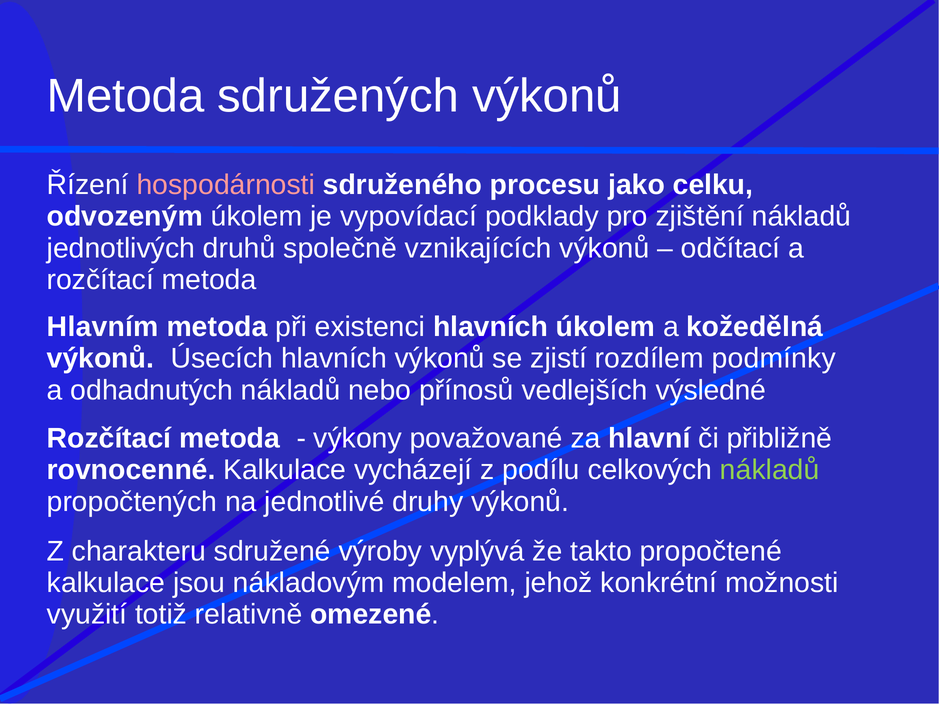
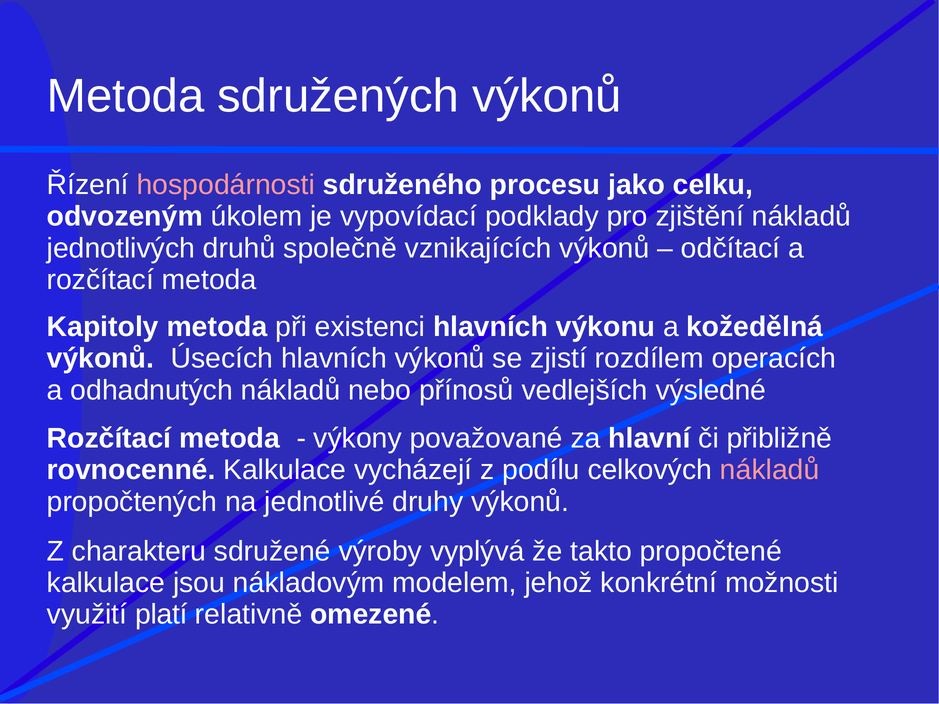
Hlavním: Hlavním -> Kapitoly
hlavních úkolem: úkolem -> výkonu
podmínky: podmínky -> operacích
nákladů at (770, 470) colour: light green -> pink
totiž: totiž -> platí
